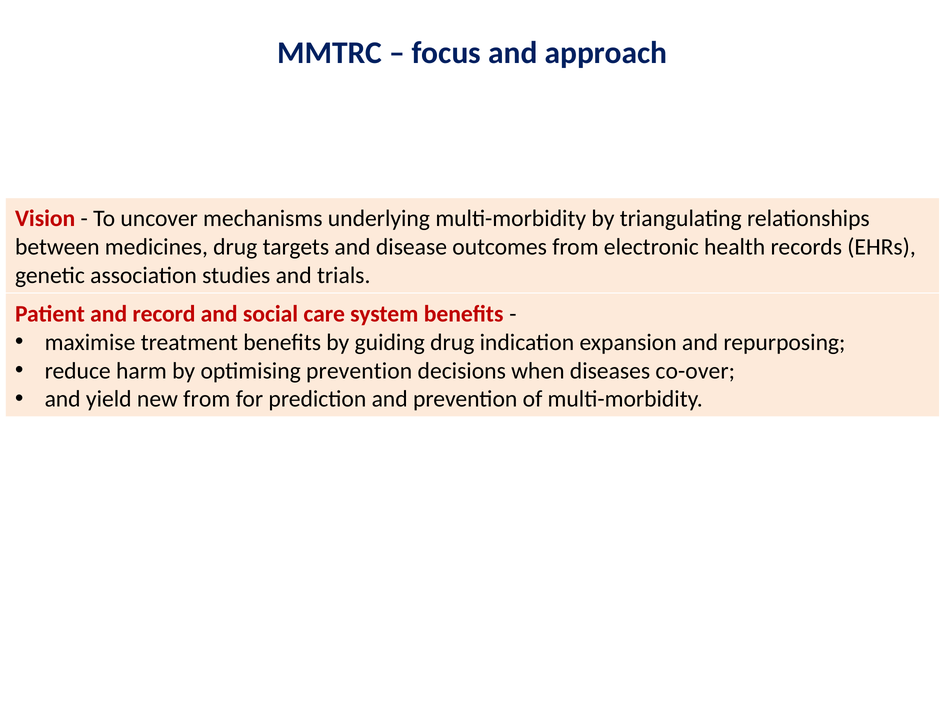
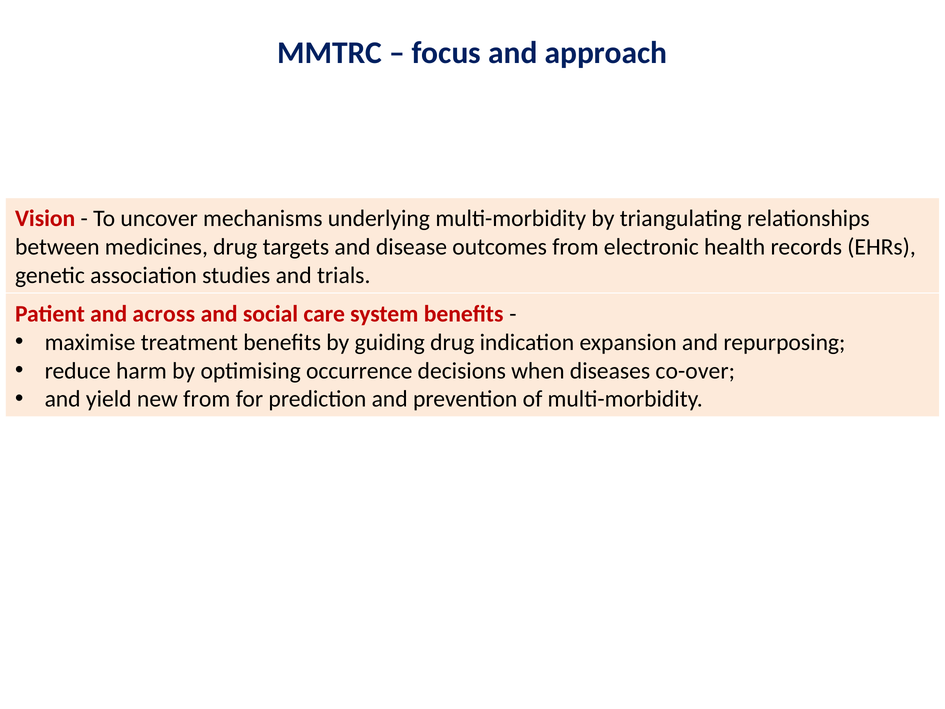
record: record -> across
optimising prevention: prevention -> occurrence
